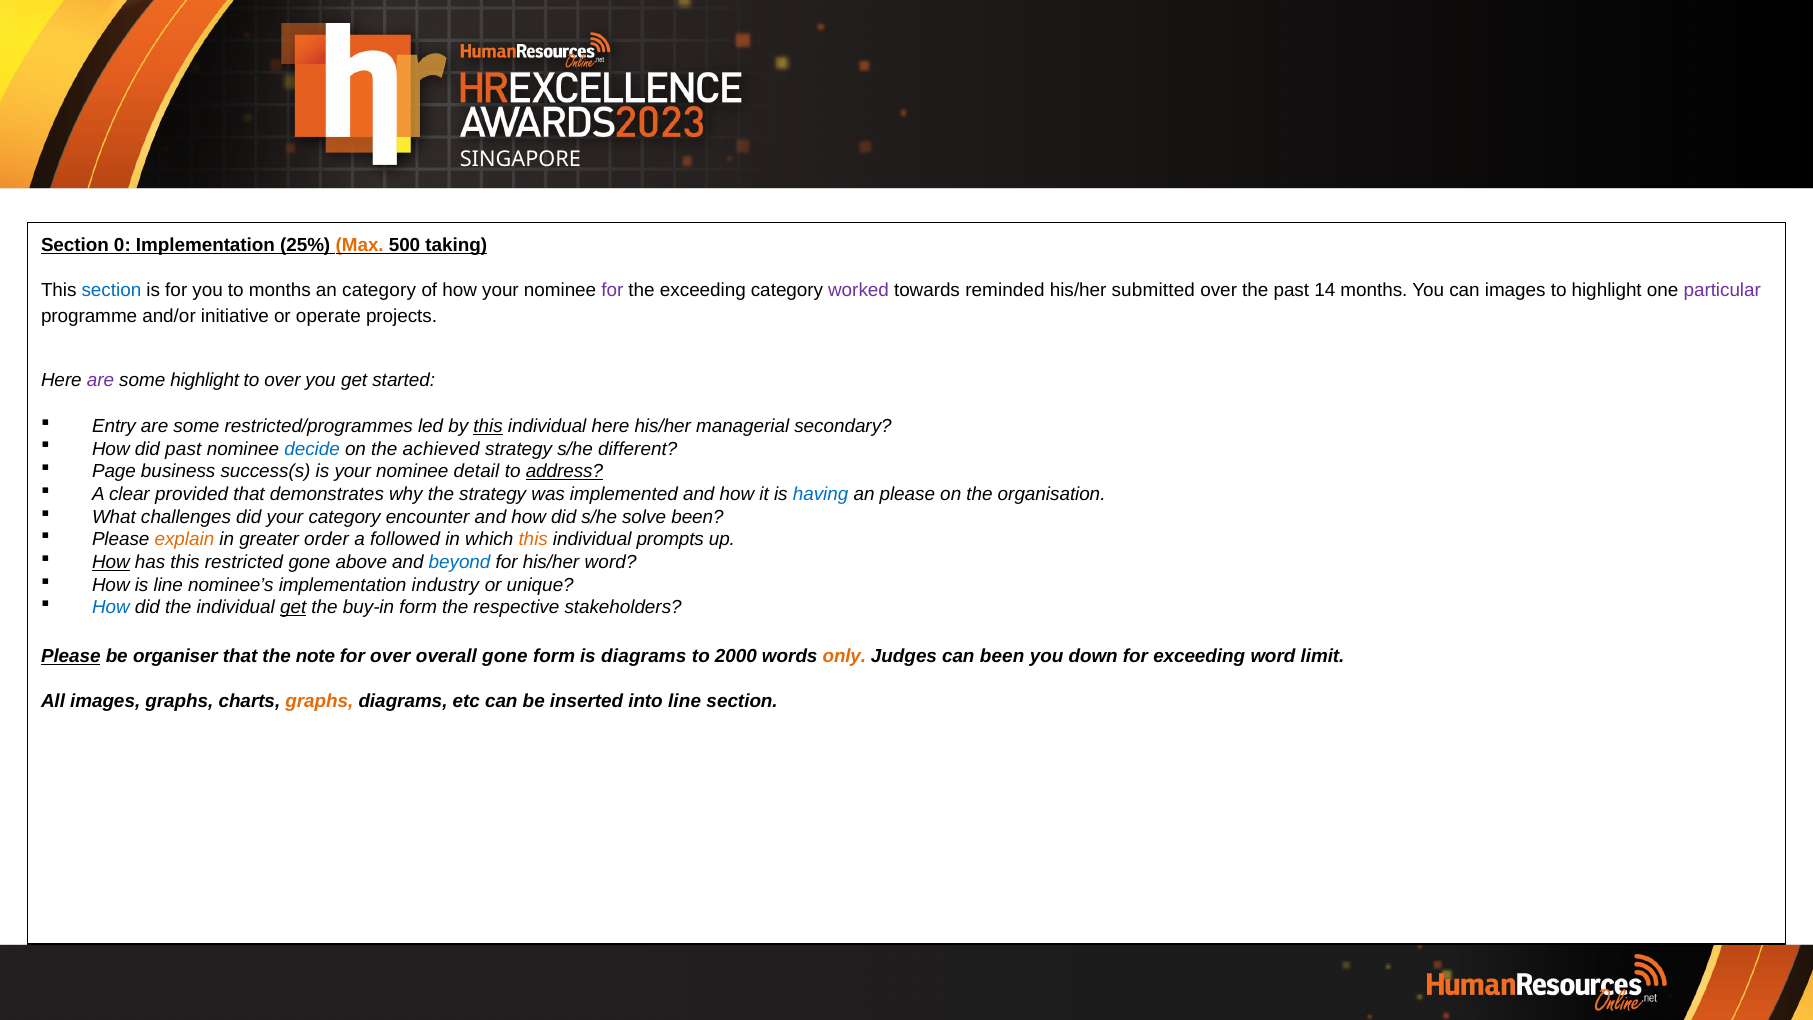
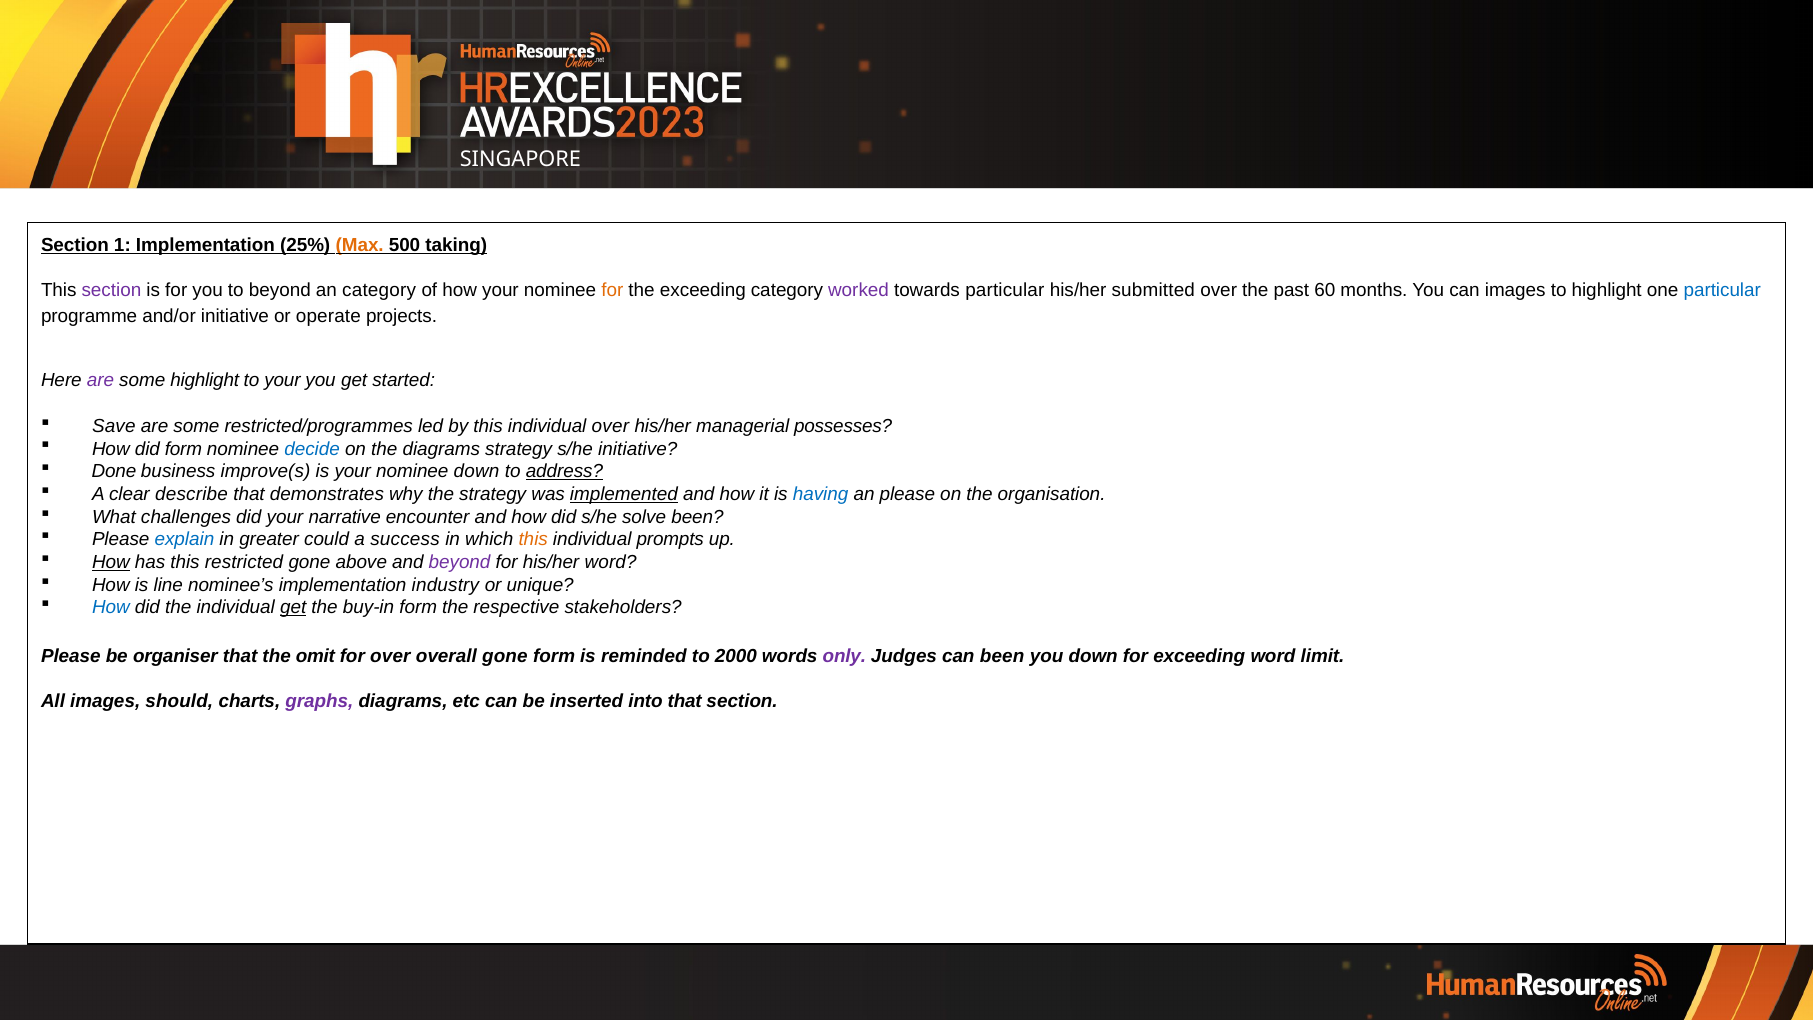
0: 0 -> 1
section at (111, 290) colour: blue -> purple
to months: months -> beyond
for at (612, 290) colour: purple -> orange
towards reminded: reminded -> particular
14: 14 -> 60
particular at (1722, 290) colour: purple -> blue
to over: over -> your
Entry: Entry -> Save
this at (488, 426) underline: present -> none
individual here: here -> over
secondary: secondary -> possesses
did past: past -> form
the achieved: achieved -> diagrams
s/he different: different -> initiative
Page: Page -> Done
success(s: success(s -> improve(s
nominee detail: detail -> down
provided: provided -> describe
implemented underline: none -> present
your category: category -> narrative
explain colour: orange -> blue
order: order -> could
followed: followed -> success
beyond at (460, 562) colour: blue -> purple
Please at (71, 656) underline: present -> none
note: note -> omit
is diagrams: diagrams -> reminded
only colour: orange -> purple
images graphs: graphs -> should
graphs at (319, 701) colour: orange -> purple
into line: line -> that
